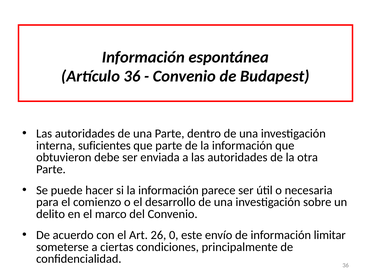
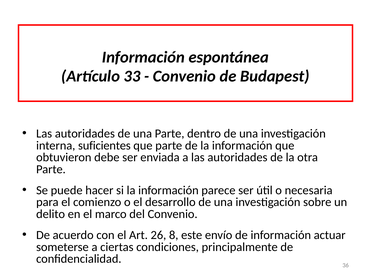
Artículo 36: 36 -> 33
0: 0 -> 8
limitar: limitar -> actuar
